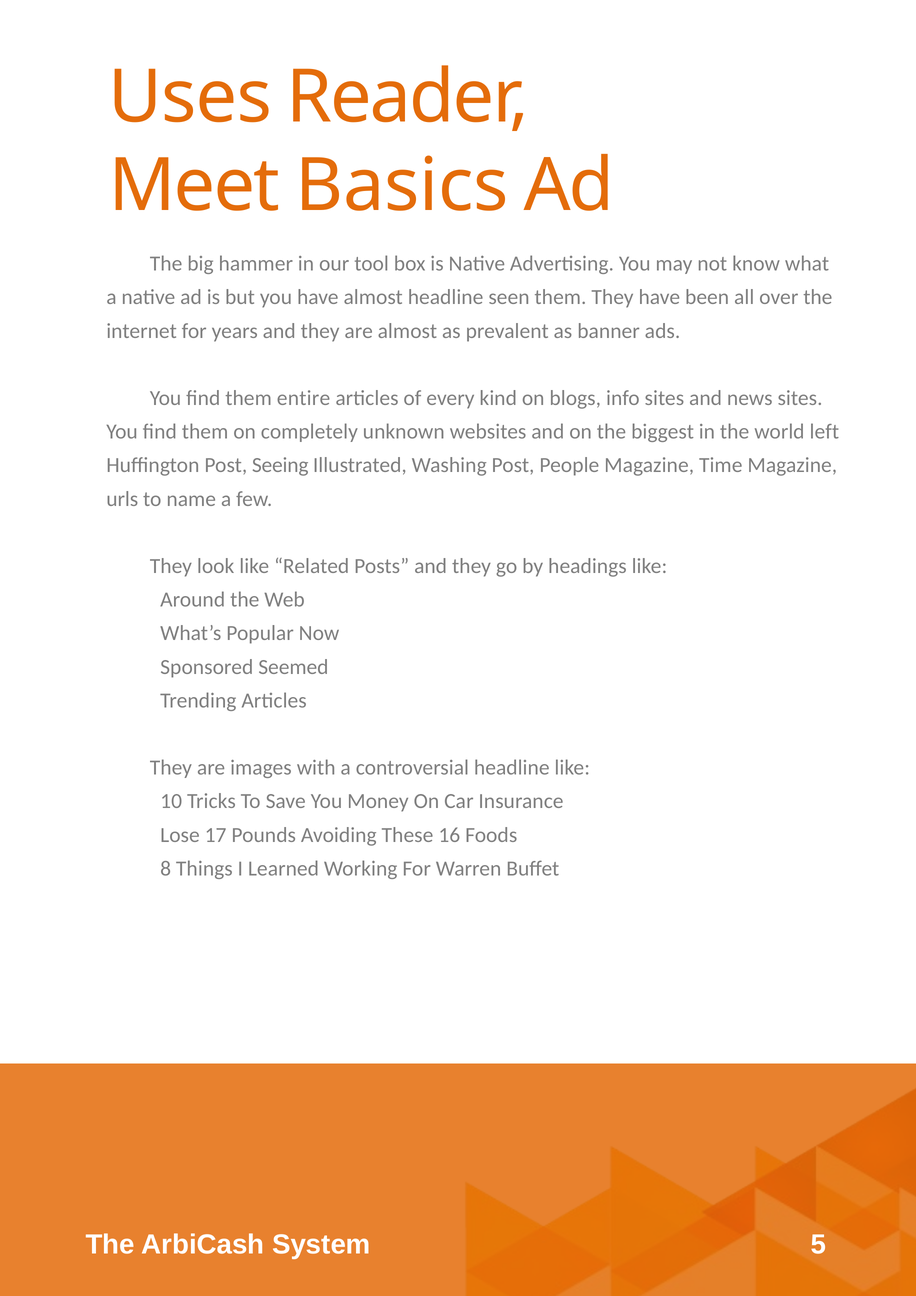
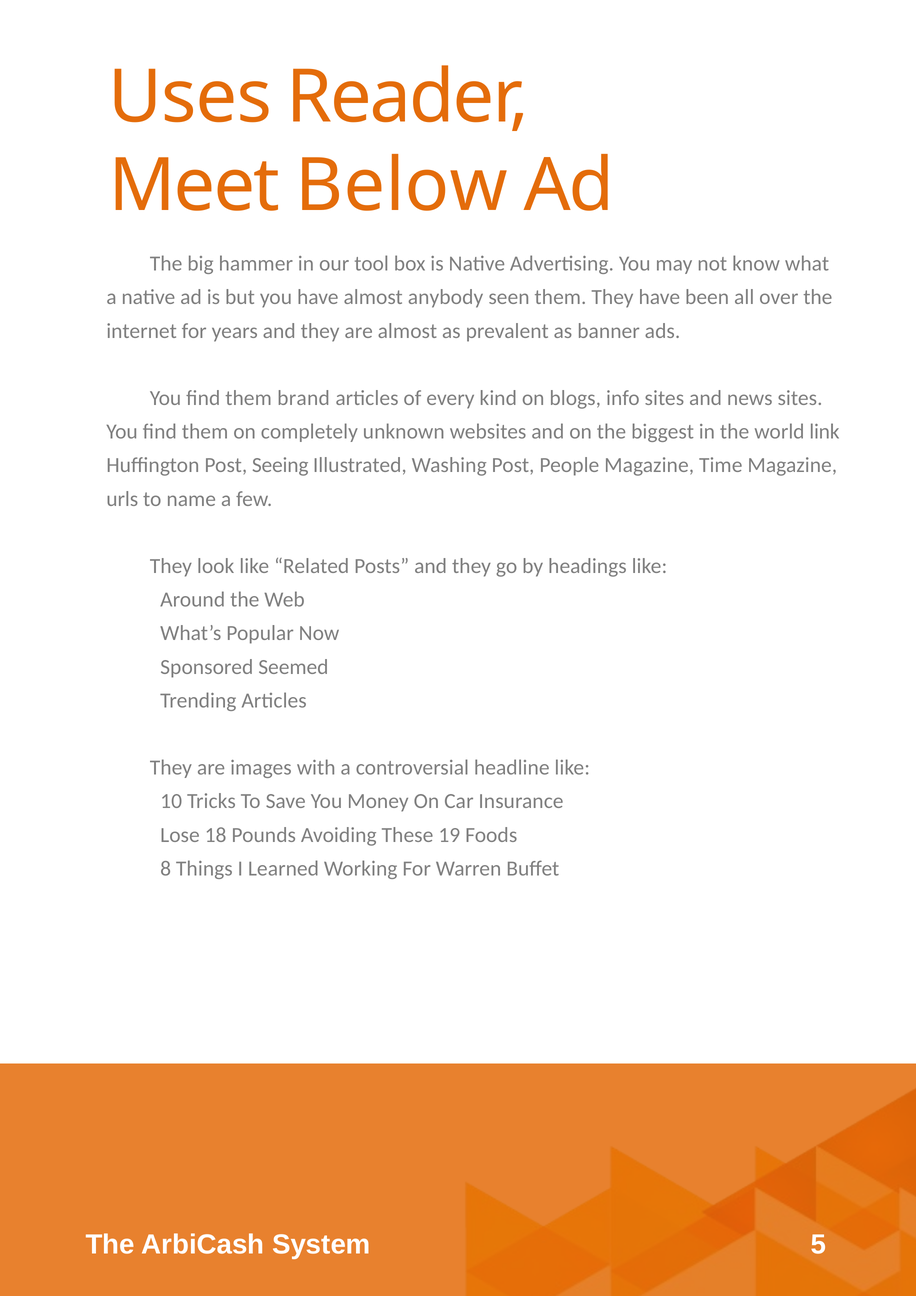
Basics: Basics -> Below
almost headline: headline -> anybody
entire: entire -> brand
left: left -> link
17: 17 -> 18
16: 16 -> 19
